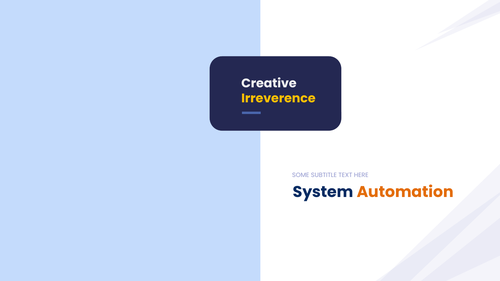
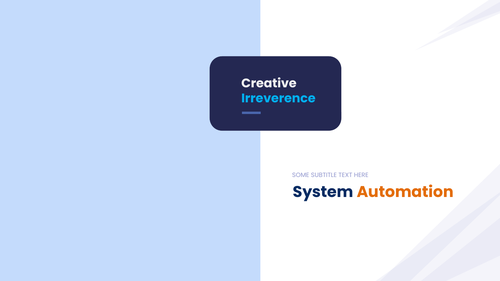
Irreverence colour: yellow -> light blue
